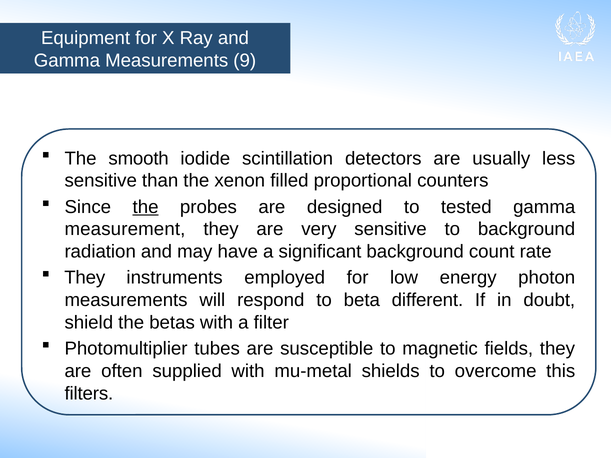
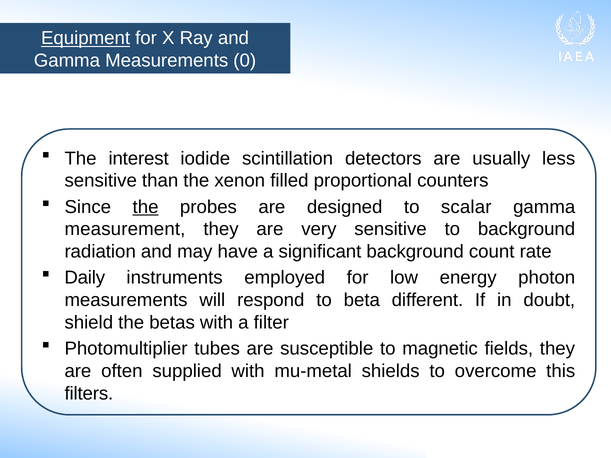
Equipment underline: none -> present
9: 9 -> 0
smooth: smooth -> interest
tested: tested -> scalar
They at (85, 278): They -> Daily
